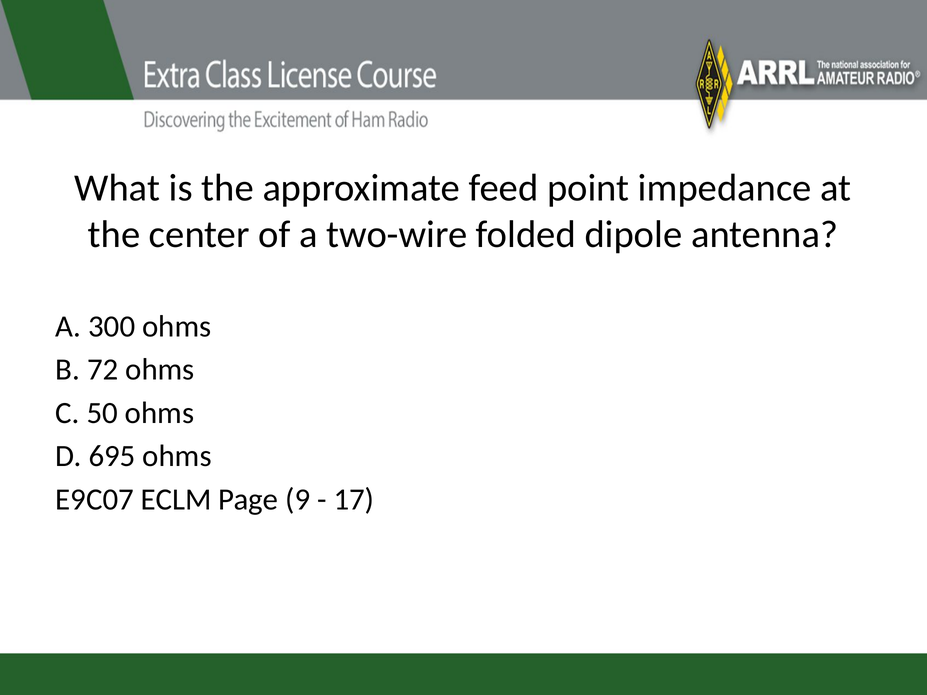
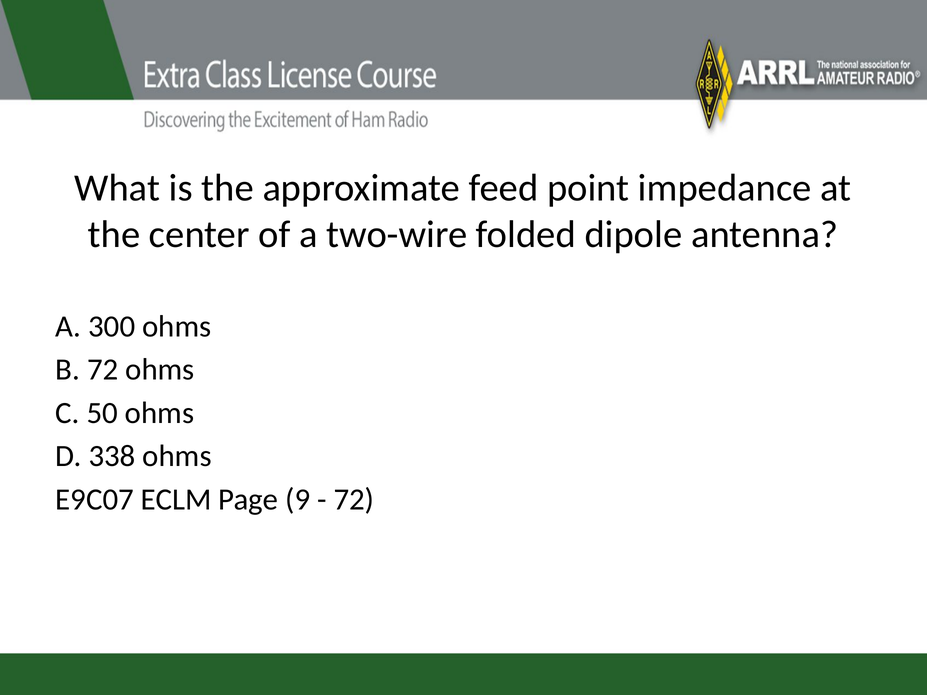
695: 695 -> 338
17 at (354, 500): 17 -> 72
